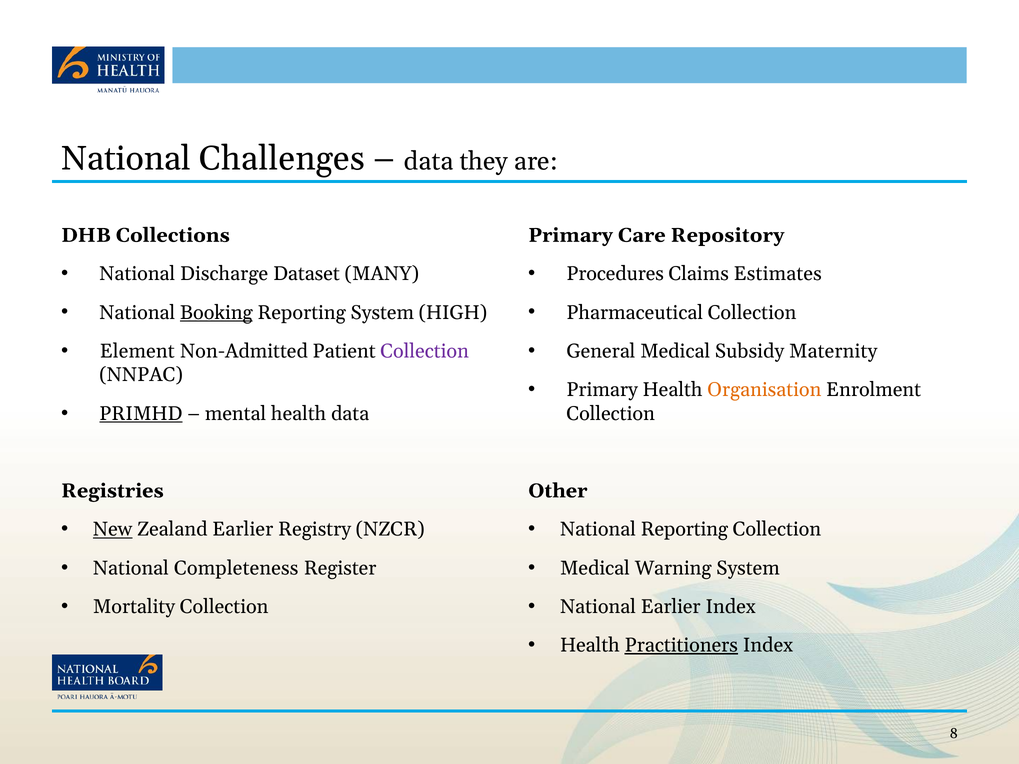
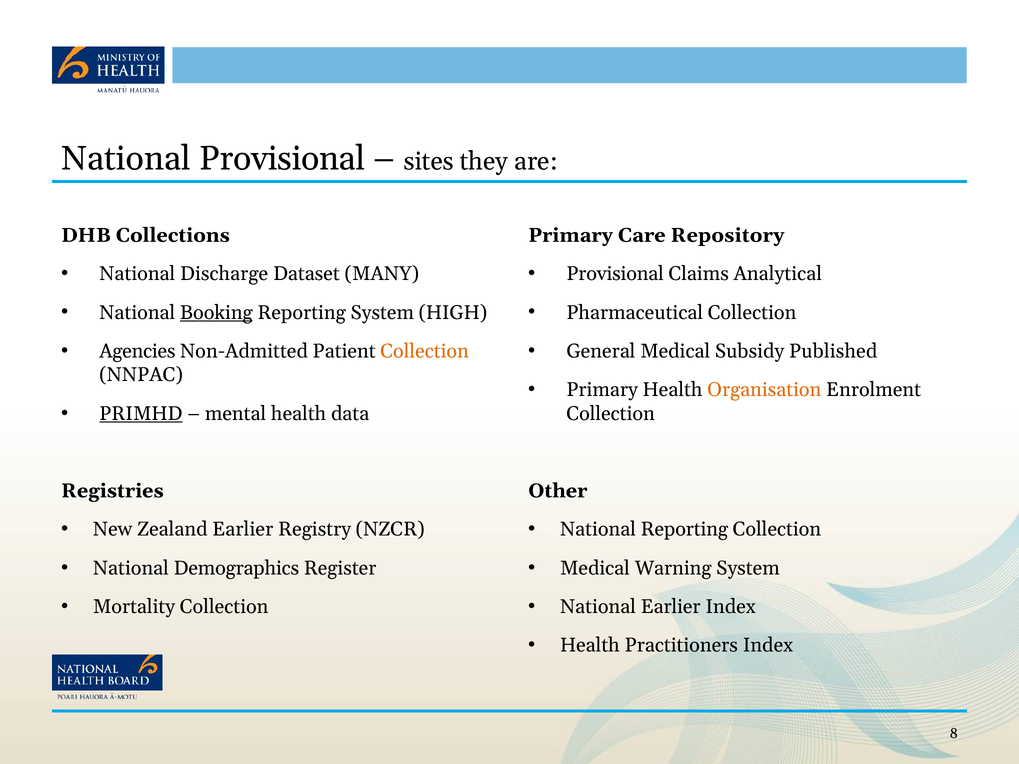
National Challenges: Challenges -> Provisional
data at (429, 161): data -> sites
Procedures at (615, 274): Procedures -> Provisional
Estimates: Estimates -> Analytical
Element: Element -> Agencies
Collection at (425, 351) colour: purple -> orange
Maternity: Maternity -> Published
New underline: present -> none
Completeness: Completeness -> Demographics
Practitioners underline: present -> none
